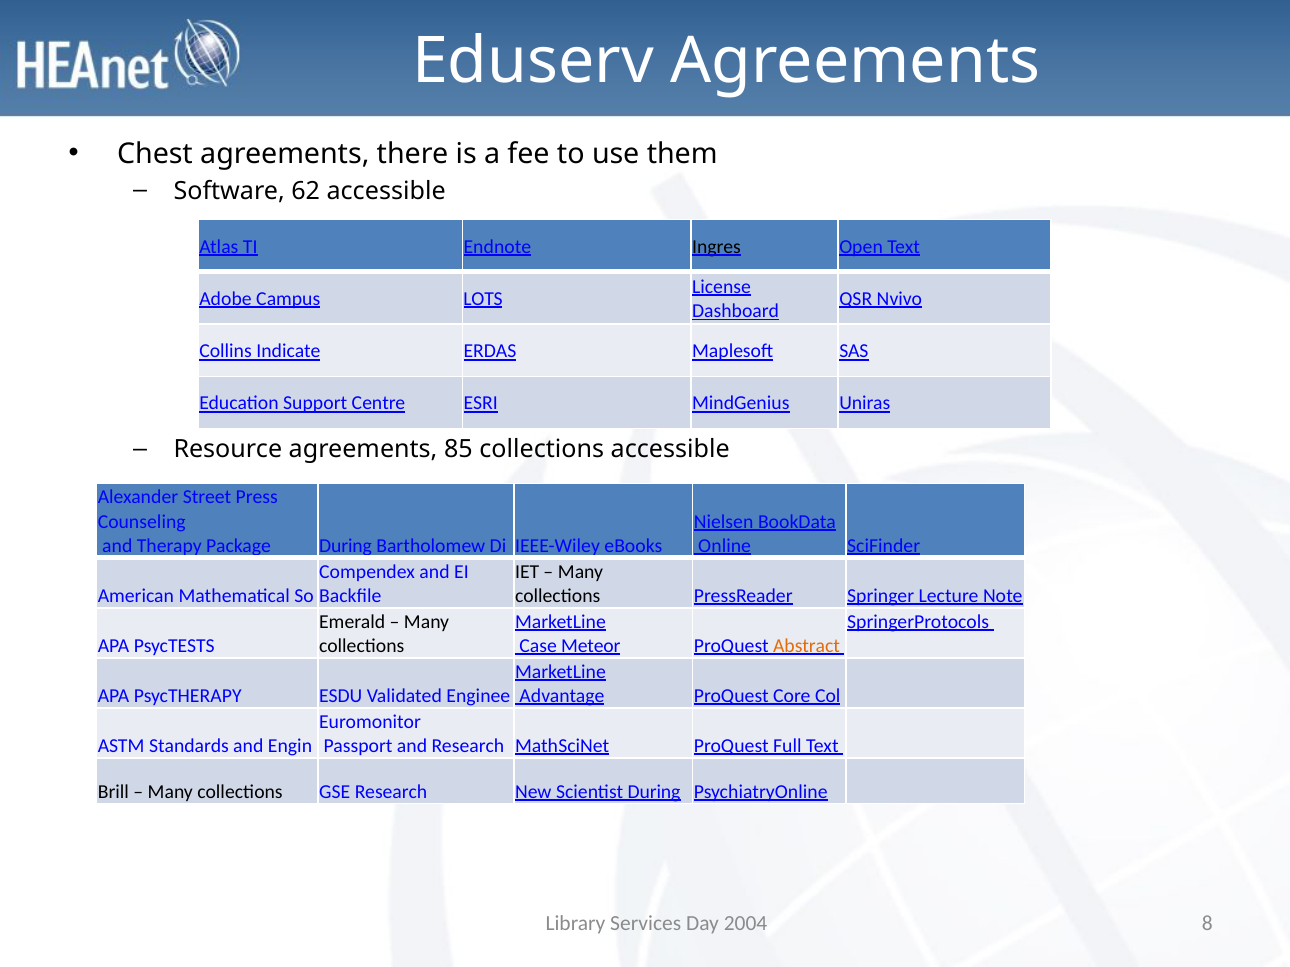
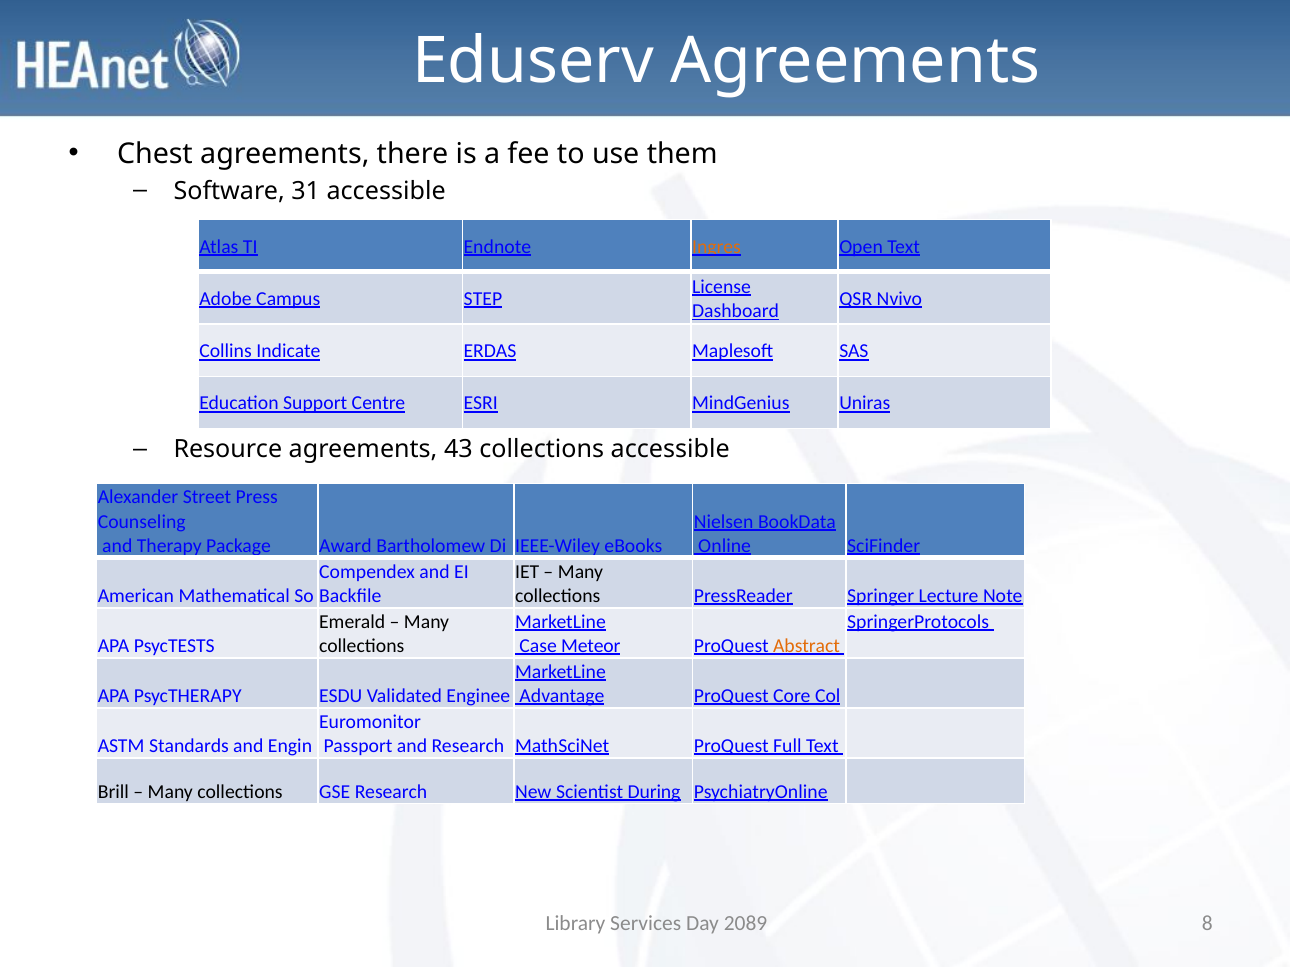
62: 62 -> 31
Ingres colour: black -> orange
LOTS: LOTS -> STEP
85: 85 -> 43
Package During: During -> Award
2004: 2004 -> 2089
